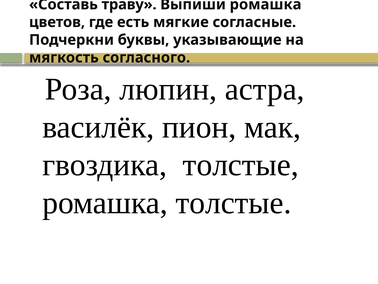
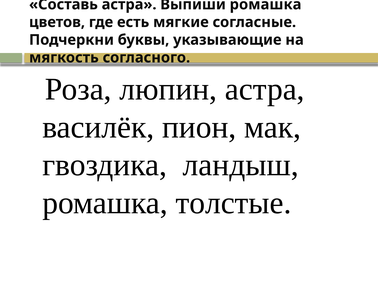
Составь траву: траву -> астра
гвоздика толстые: толстые -> ландыш
